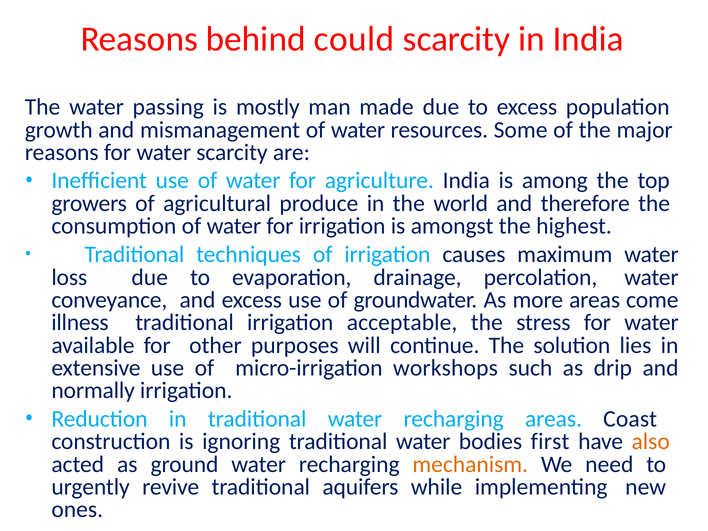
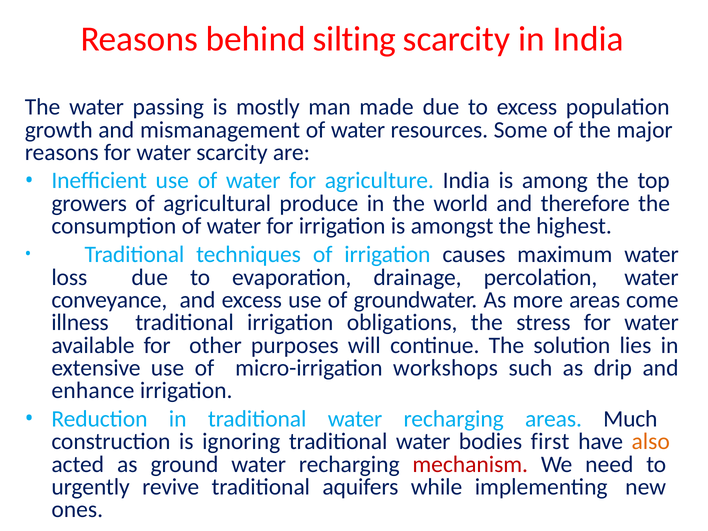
could: could -> silting
acceptable: acceptable -> obligations
normally: normally -> enhance
Coast: Coast -> Much
mechanism colour: orange -> red
